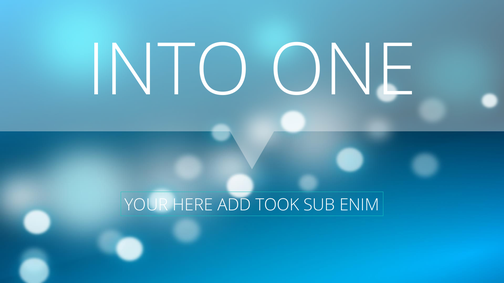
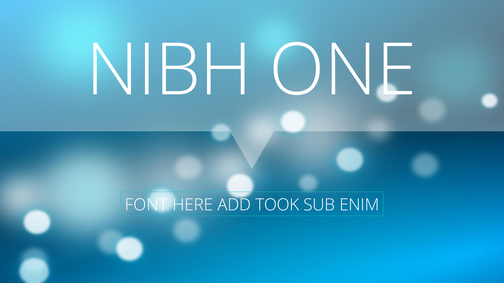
INTO: INTO -> NIBH
YOUR: YOUR -> FONT
